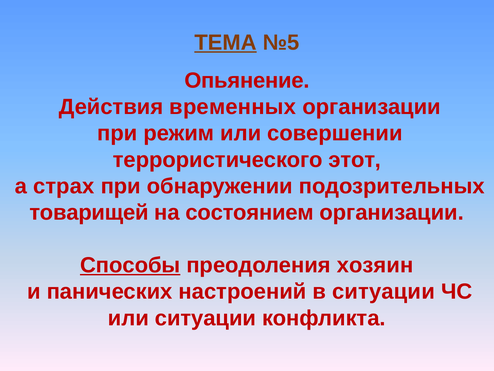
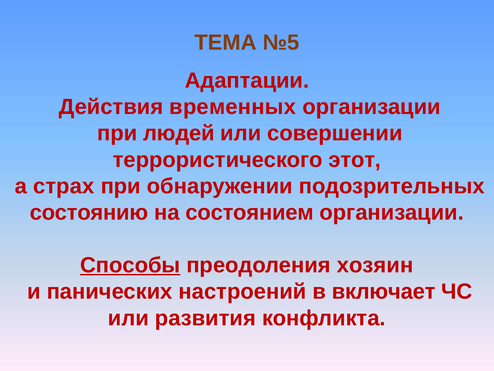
ТЕМА underline: present -> none
Опьянение: Опьянение -> Адаптации
режим: режим -> людей
товарищей: товарищей -> состоянию
в ситуации: ситуации -> включает
или ситуации: ситуации -> развития
